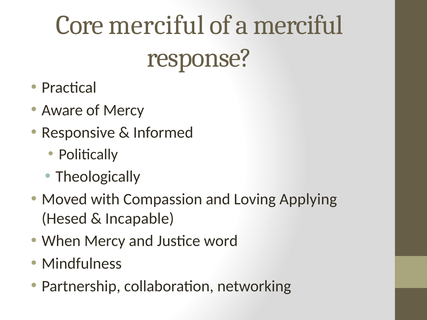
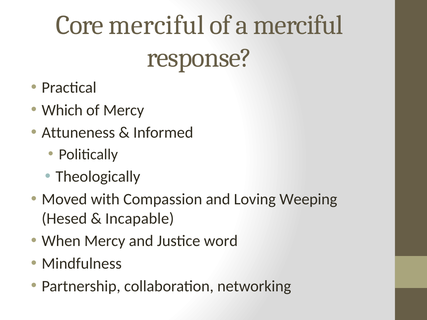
Aware: Aware -> Which
Responsive: Responsive -> Attuneness
Applying: Applying -> Weeping
